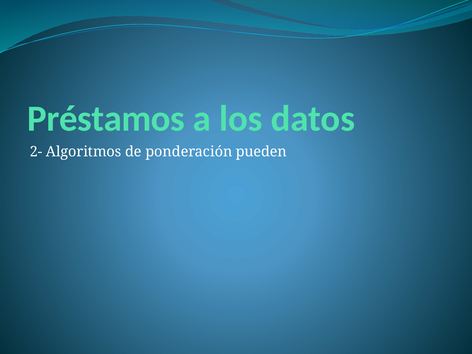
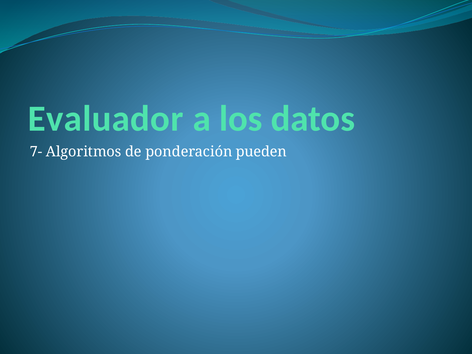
Préstamos: Préstamos -> Evaluador
2-: 2- -> 7-
